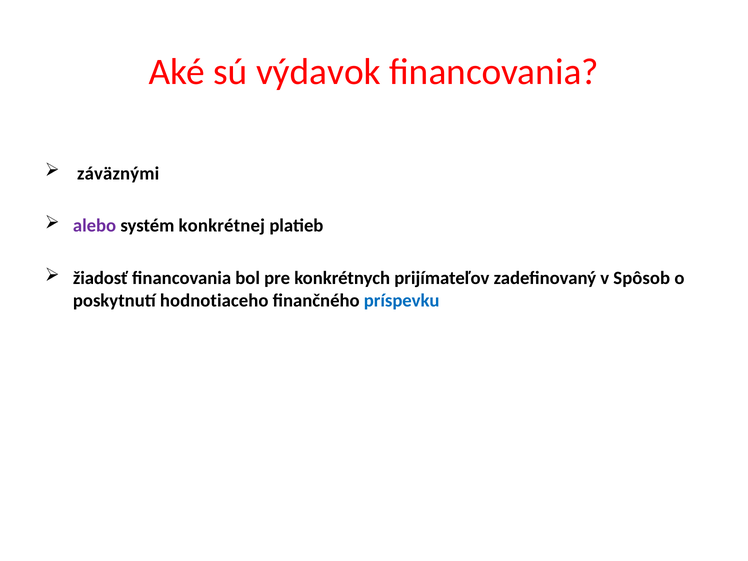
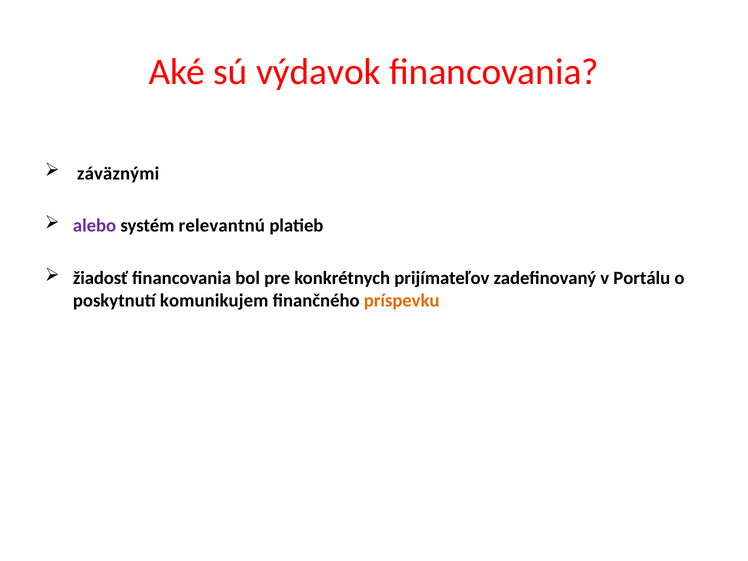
konkrétnej: konkrétnej -> relevantnú
Spôsob: Spôsob -> Portálu
hodnotiaceho: hodnotiaceho -> komunikujem
príspevku colour: blue -> orange
